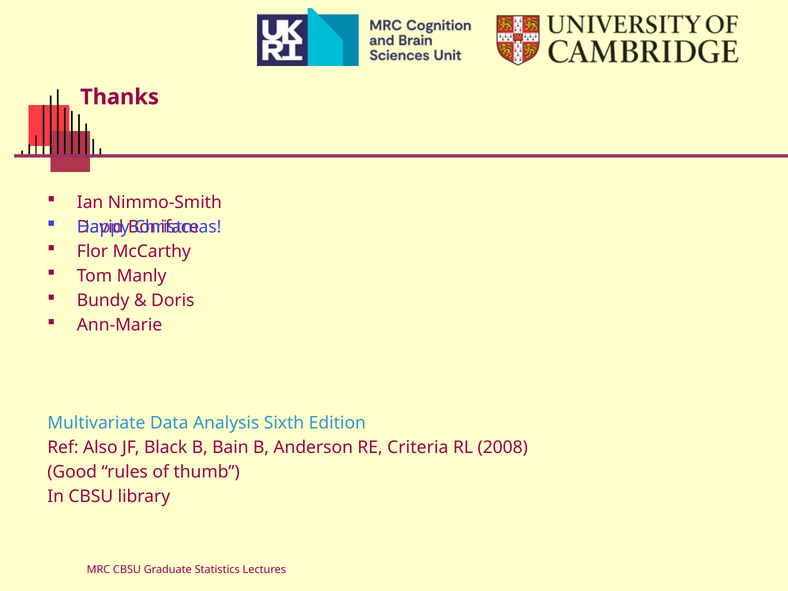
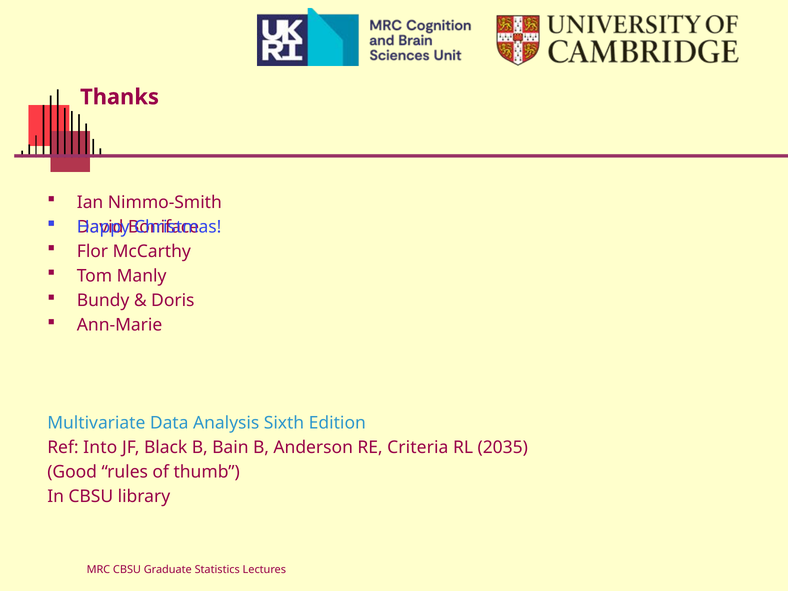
Also: Also -> Into
2008: 2008 -> 2035
